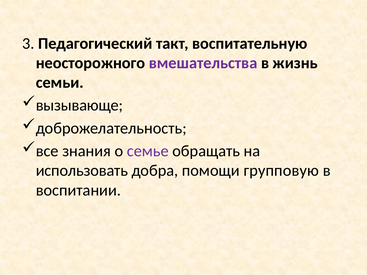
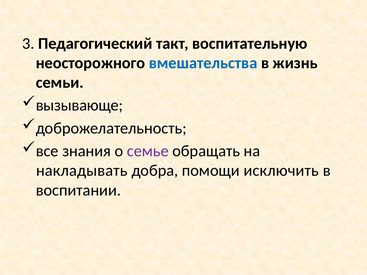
вмешательства colour: purple -> blue
использовать: использовать -> накладывать
групповую: групповую -> исключить
